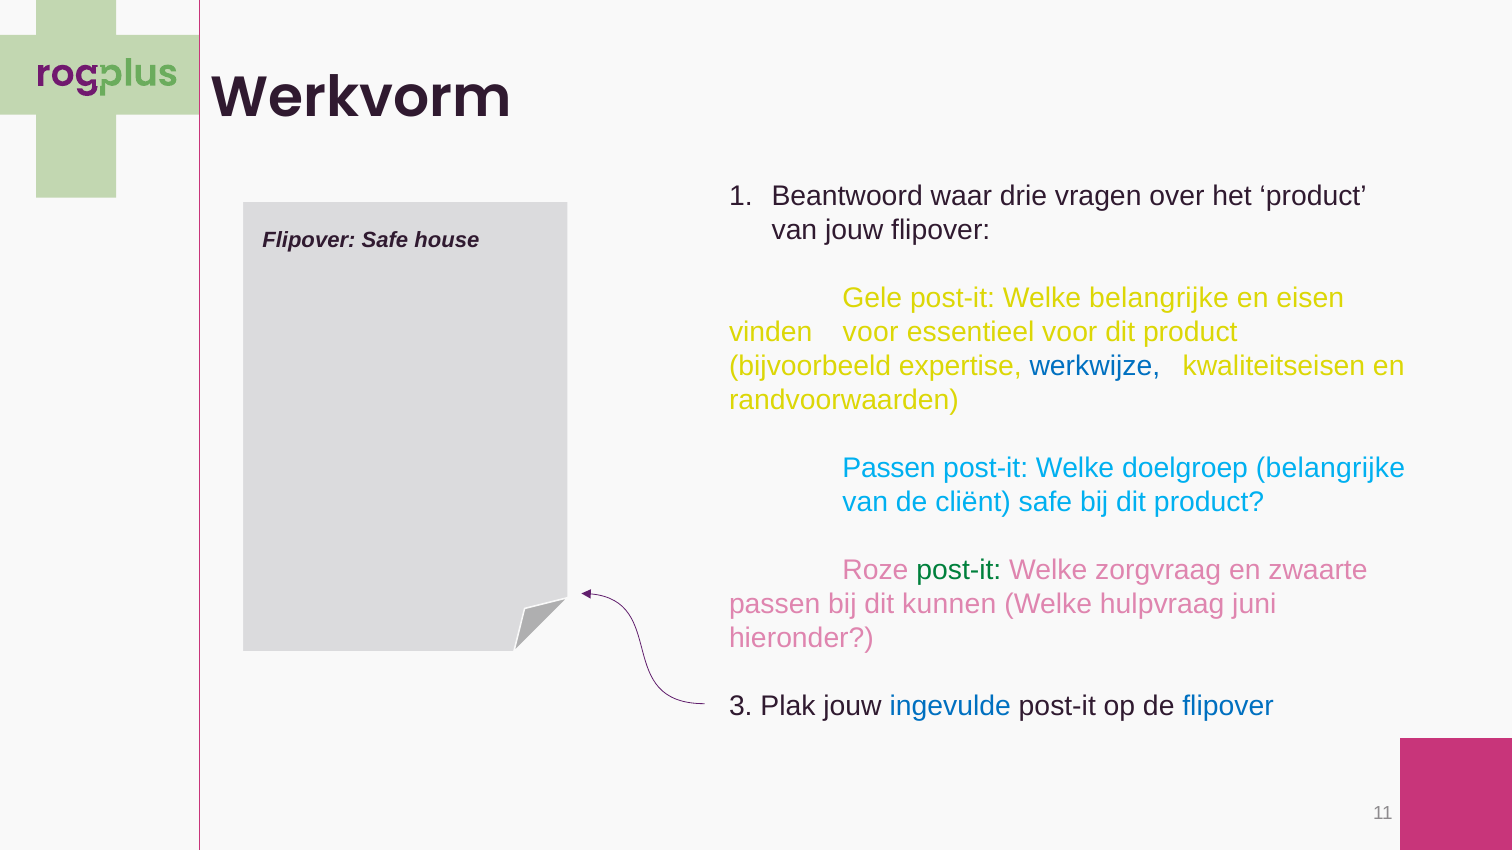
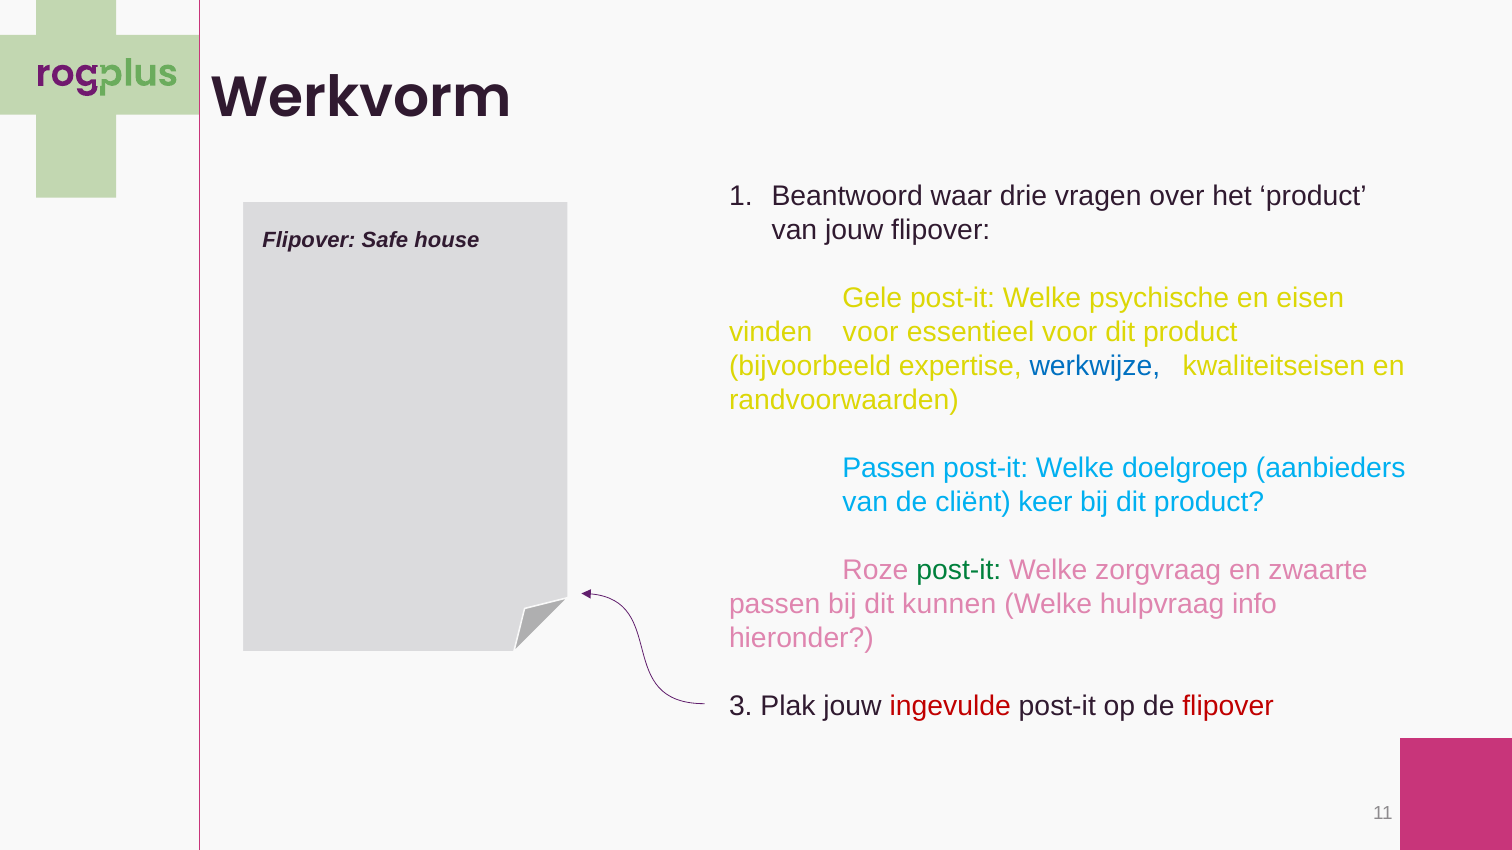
Welke belangrijke: belangrijke -> psychische
doelgroep belangrijke: belangrijke -> aanbieders
cliënt safe: safe -> keer
juni: juni -> info
ingevulde colour: blue -> red
flipover at (1228, 707) colour: blue -> red
